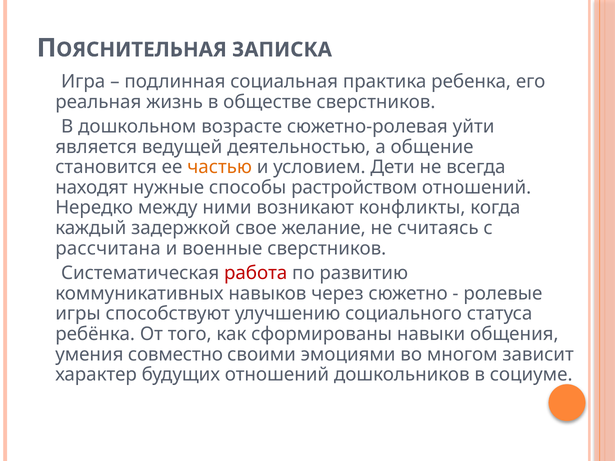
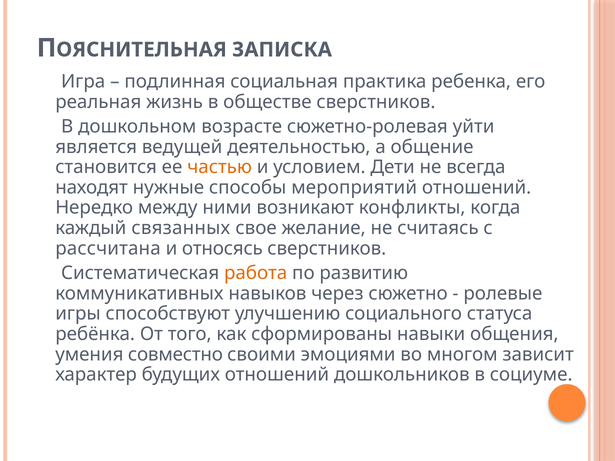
растройством: растройством -> мероприятий
задержкой: задержкой -> связанных
военные: военные -> относясь
работа colour: red -> orange
